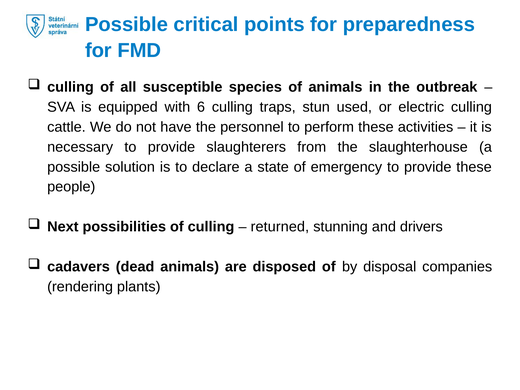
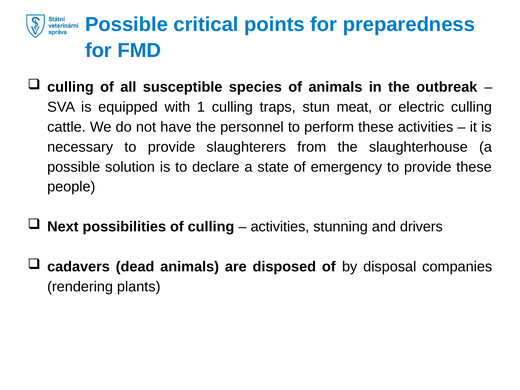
6: 6 -> 1
used: used -> meat
returned at (280, 227): returned -> activities
